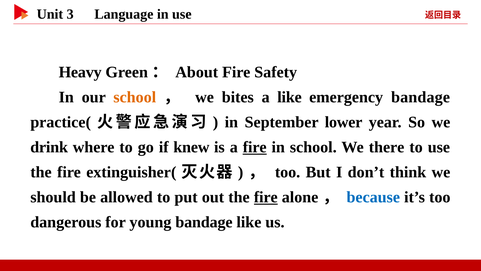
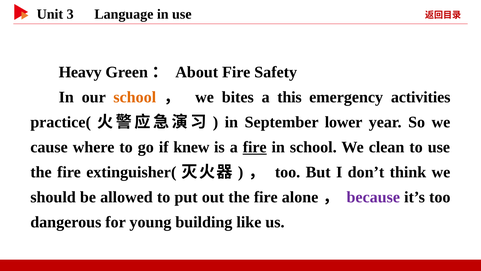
a like: like -> this
emergency bandage: bandage -> activities
drink: drink -> cause
there: there -> clean
fire at (266, 197) underline: present -> none
because colour: blue -> purple
young bandage: bandage -> building
